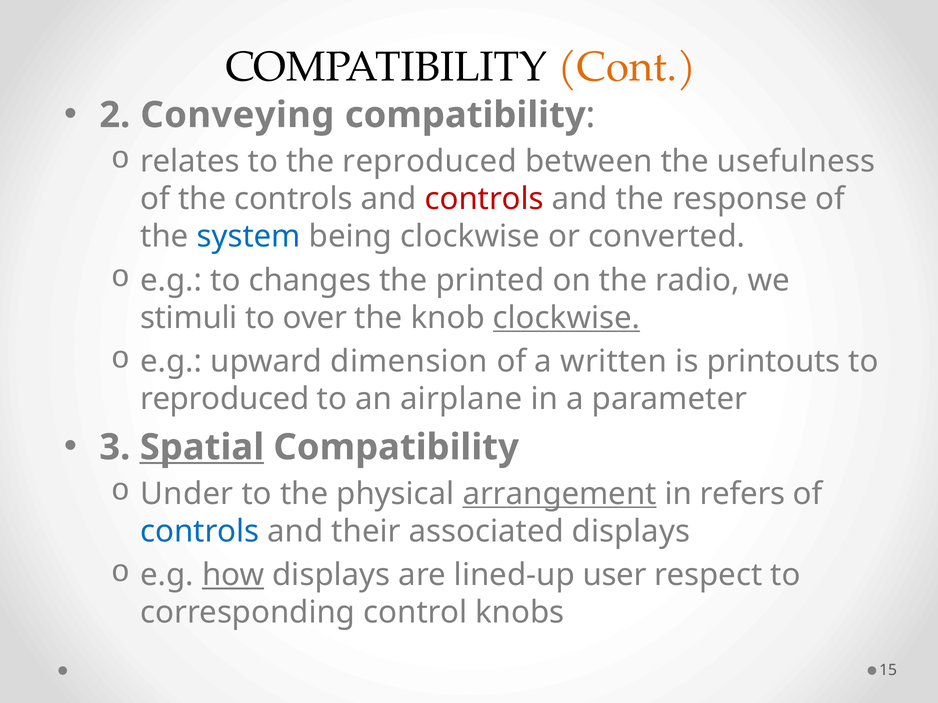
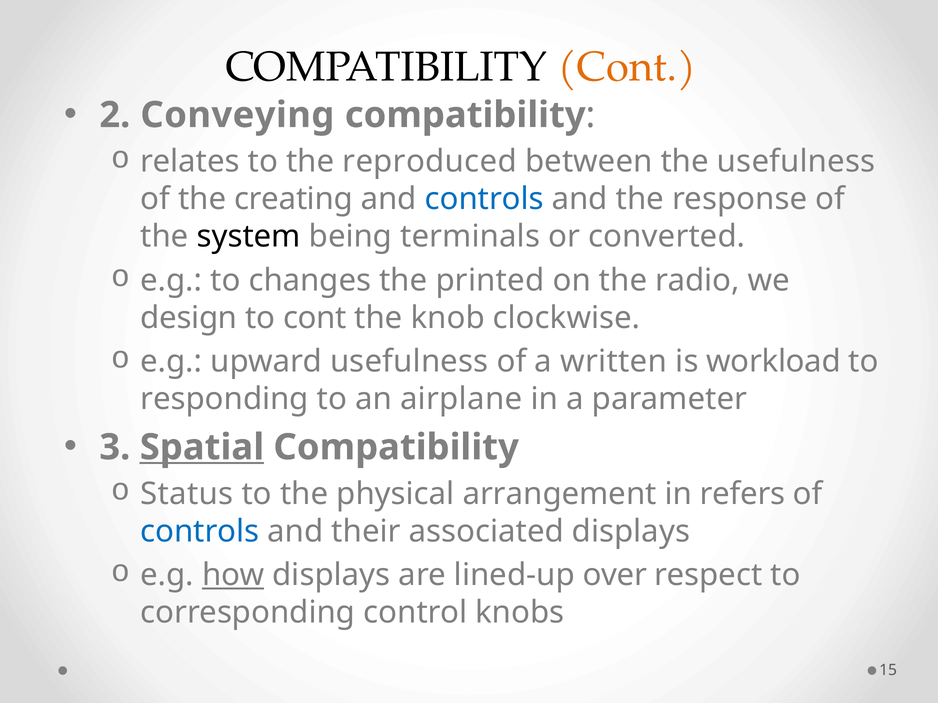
the controls: controls -> creating
controls at (484, 199) colour: red -> blue
system colour: blue -> black
being clockwise: clockwise -> terminals
stimuli: stimuli -> design
to over: over -> cont
clockwise at (567, 318) underline: present -> none
upward dimension: dimension -> usefulness
printouts: printouts -> workload
reproduced at (225, 399): reproduced -> responding
Under: Under -> Status
arrangement underline: present -> none
user: user -> over
